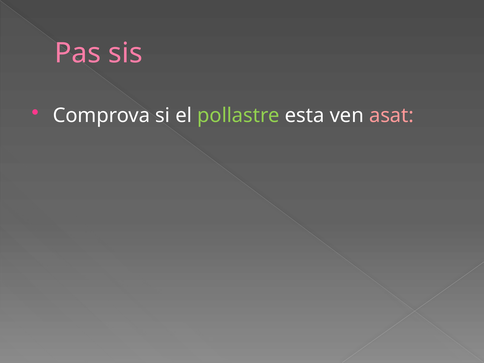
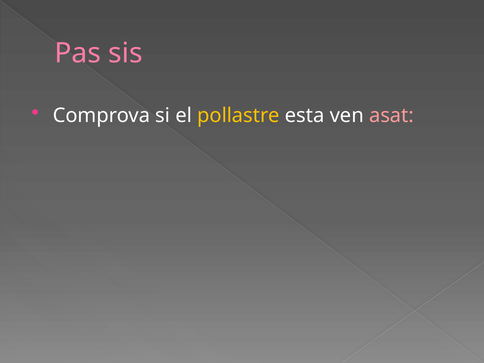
pollastre colour: light green -> yellow
